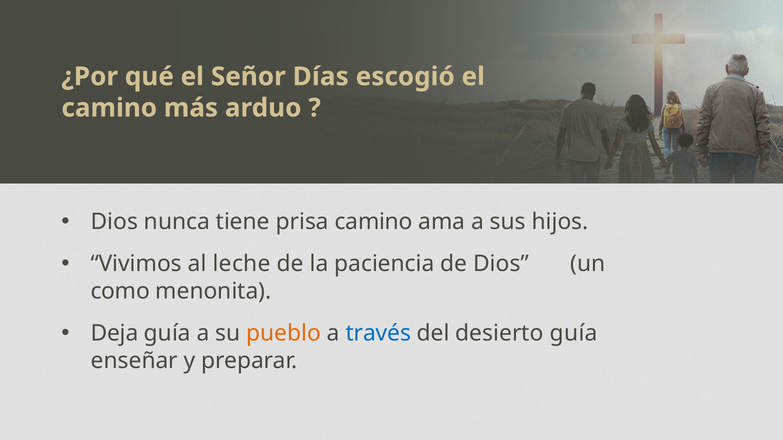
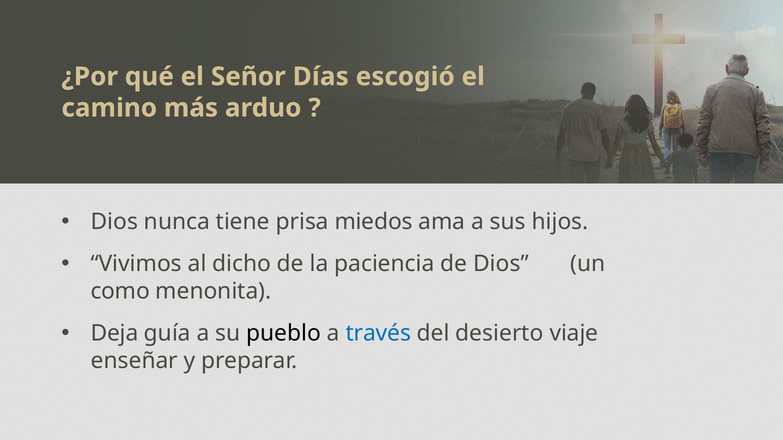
prisa camino: camino -> miedos
leche: leche -> dicho
pueblo colour: orange -> black
desierto guía: guía -> viaje
